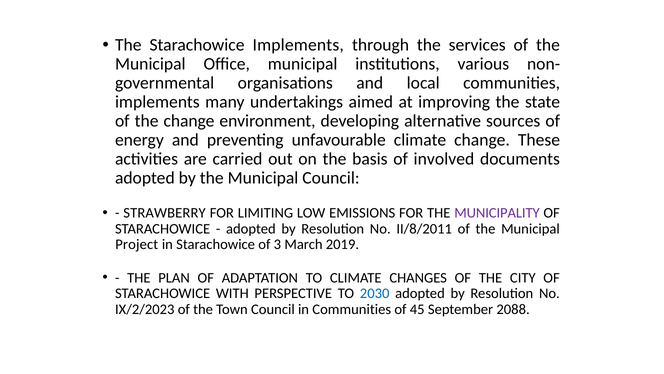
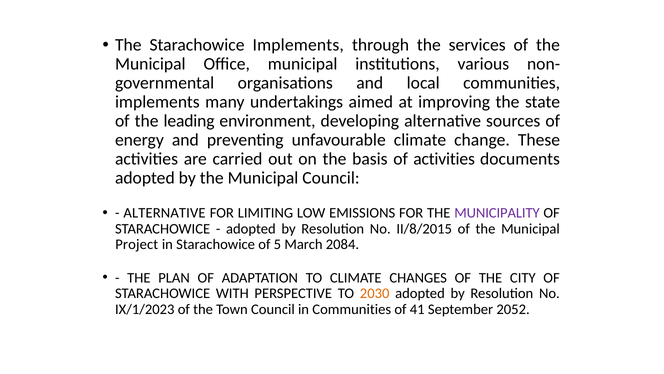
the change: change -> leading
of involved: involved -> activities
STRAWBERRY at (165, 213): STRAWBERRY -> ALTERNATIVE
II/8/2011: II/8/2011 -> II/8/2015
3: 3 -> 5
2019: 2019 -> 2084
2030 colour: blue -> orange
IX/2/2023: IX/2/2023 -> IX/1/2023
45: 45 -> 41
2088: 2088 -> 2052
